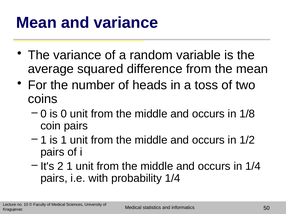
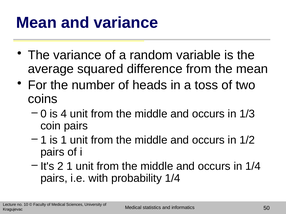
0: 0 -> 4
1/8: 1/8 -> 1/3
